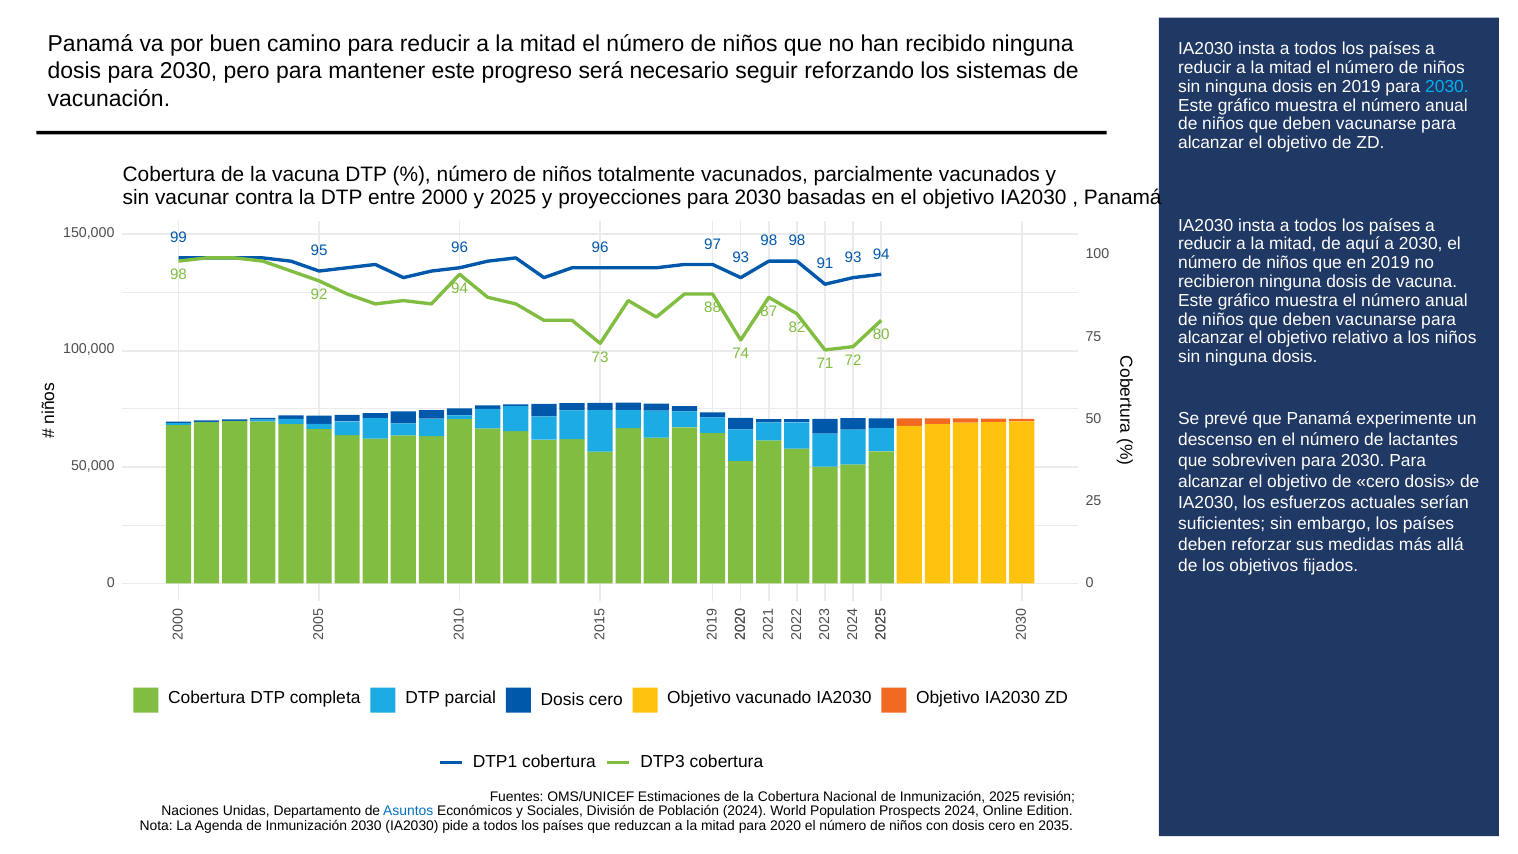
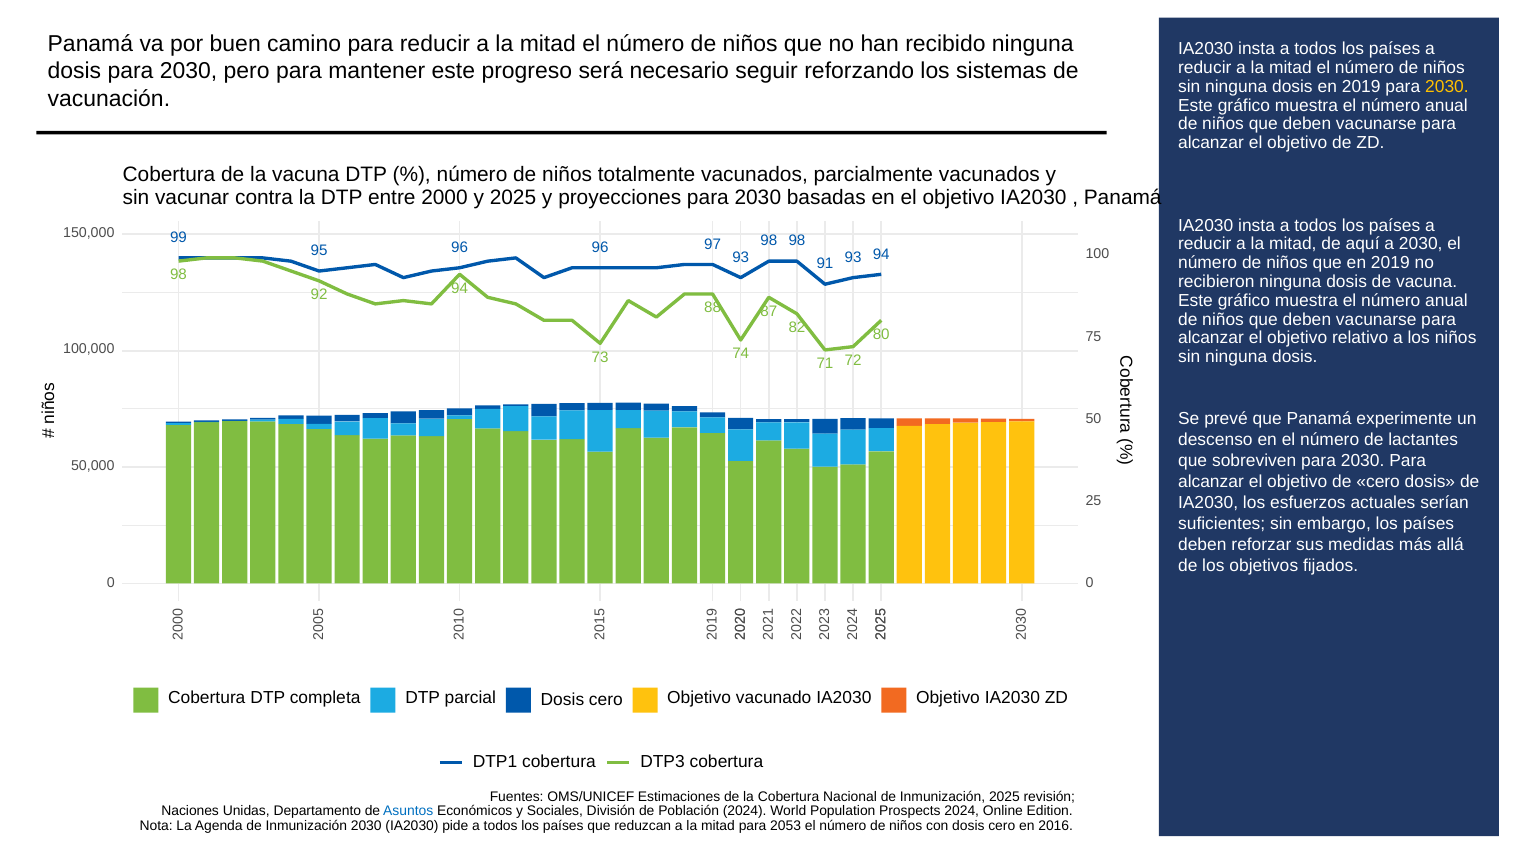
2030 at (1447, 87) colour: light blue -> yellow
2020: 2020 -> 2053
2035: 2035 -> 2016
